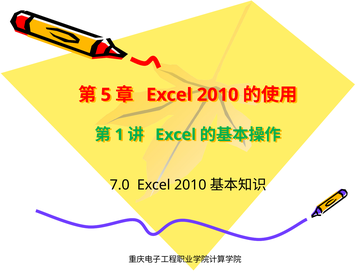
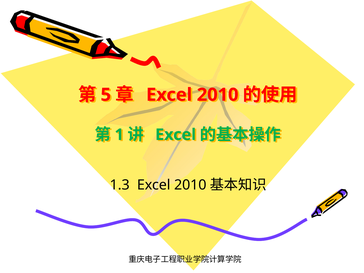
7.0: 7.0 -> 1.3
